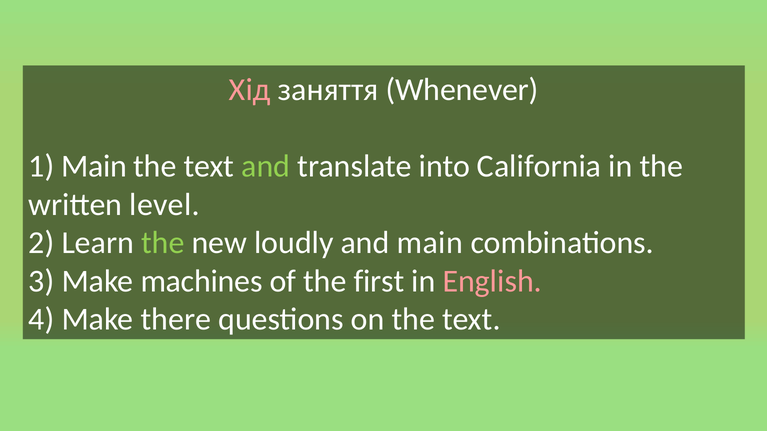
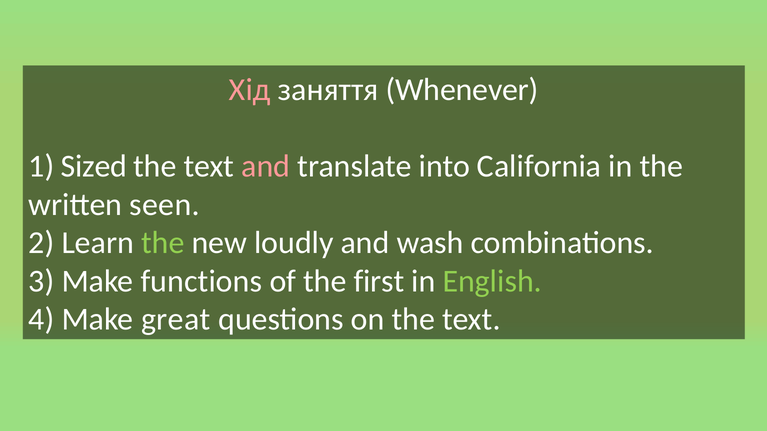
1 Main: Main -> Sized
and at (266, 166) colour: light green -> pink
level: level -> seen
and main: main -> wash
machines: machines -> functions
English colour: pink -> light green
there: there -> great
